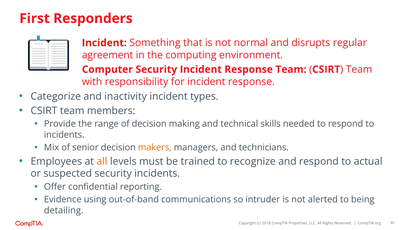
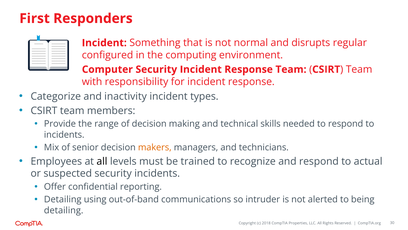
agreement: agreement -> configured
all at (102, 161) colour: orange -> black
Evidence at (63, 199): Evidence -> Detailing
